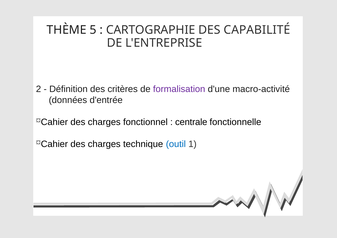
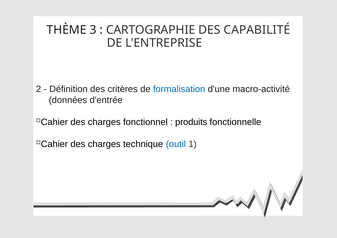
5: 5 -> 3
formalisation colour: purple -> blue
centrale: centrale -> produits
